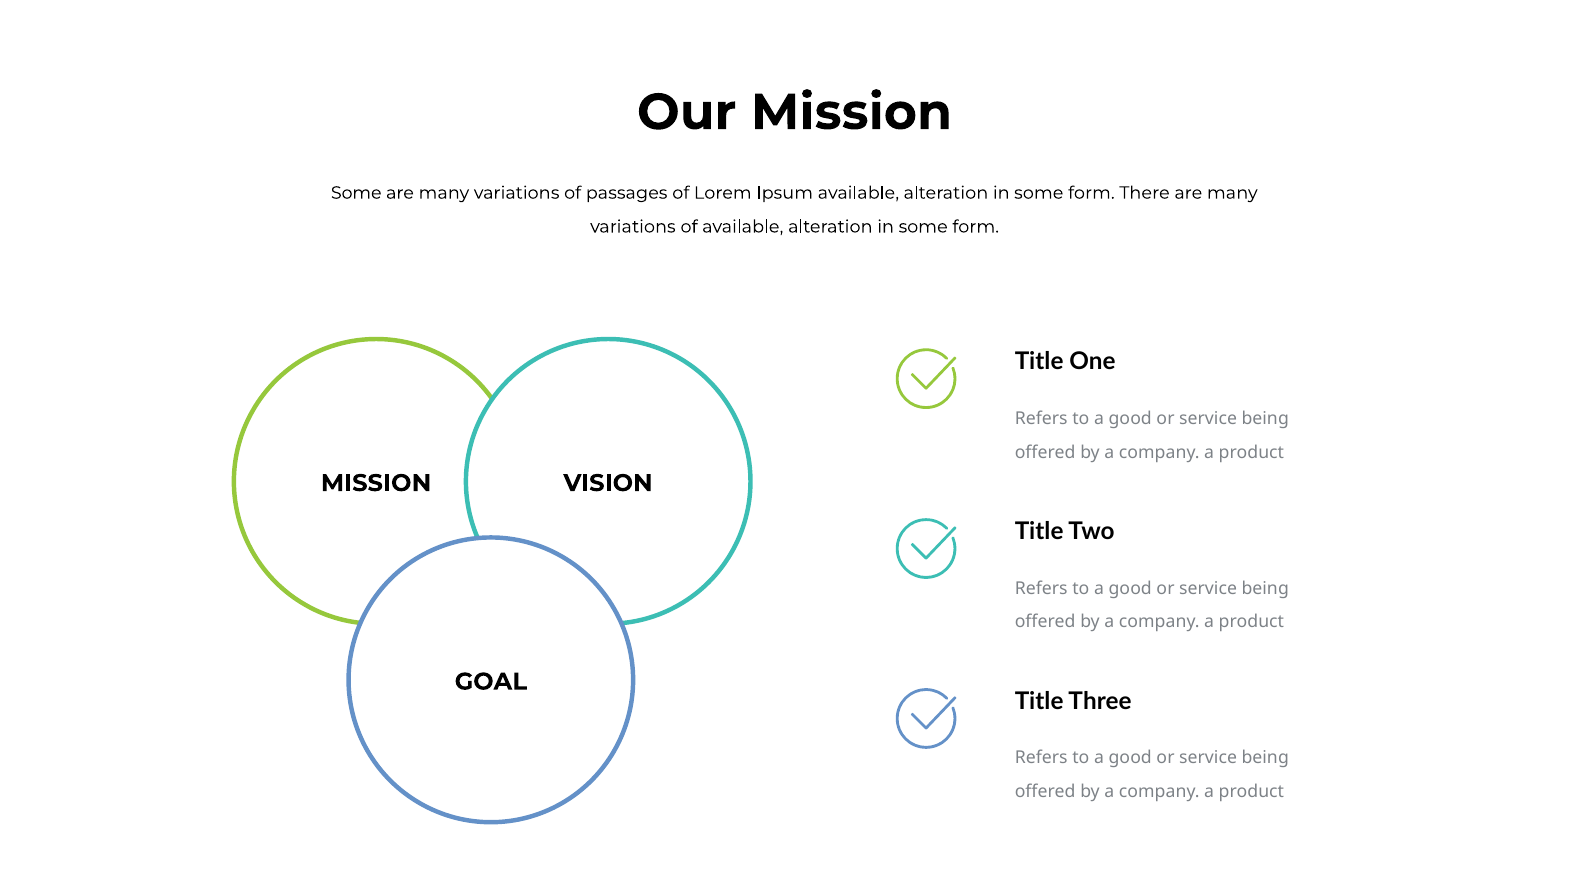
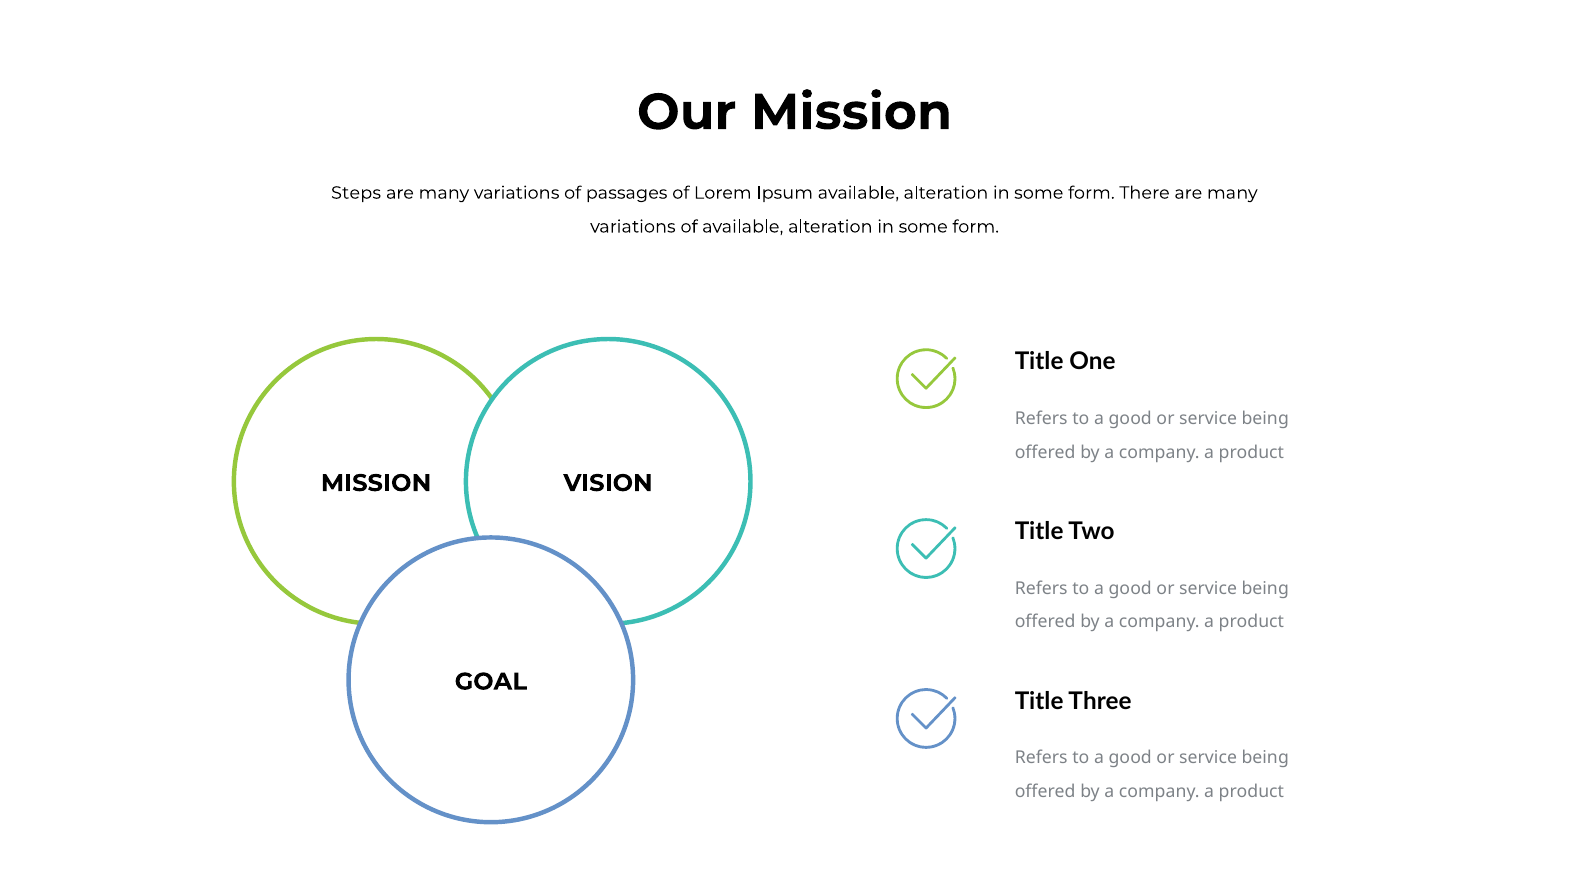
Some at (356, 193): Some -> Steps
